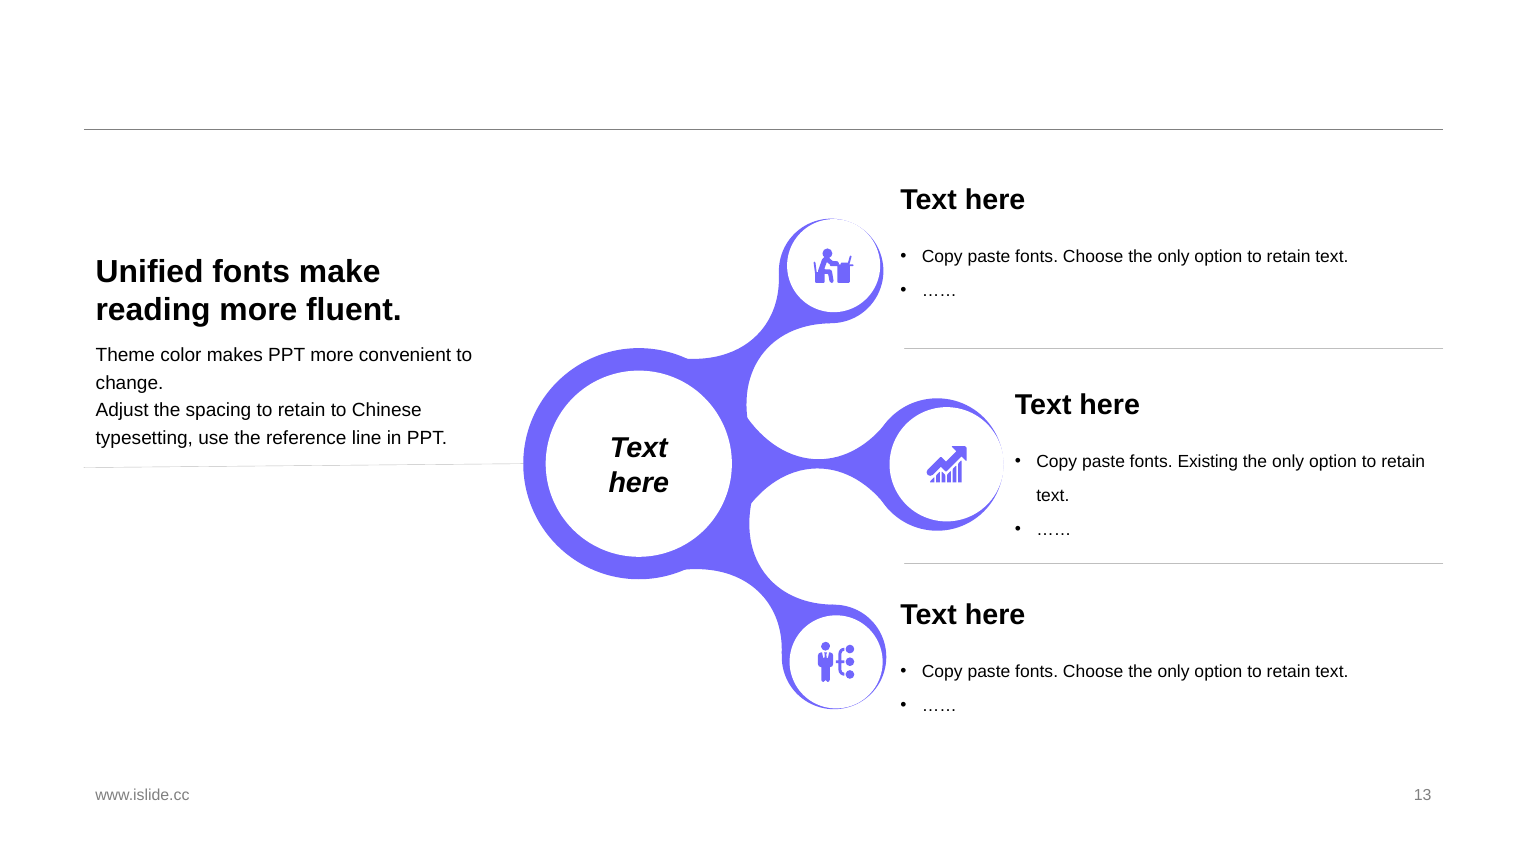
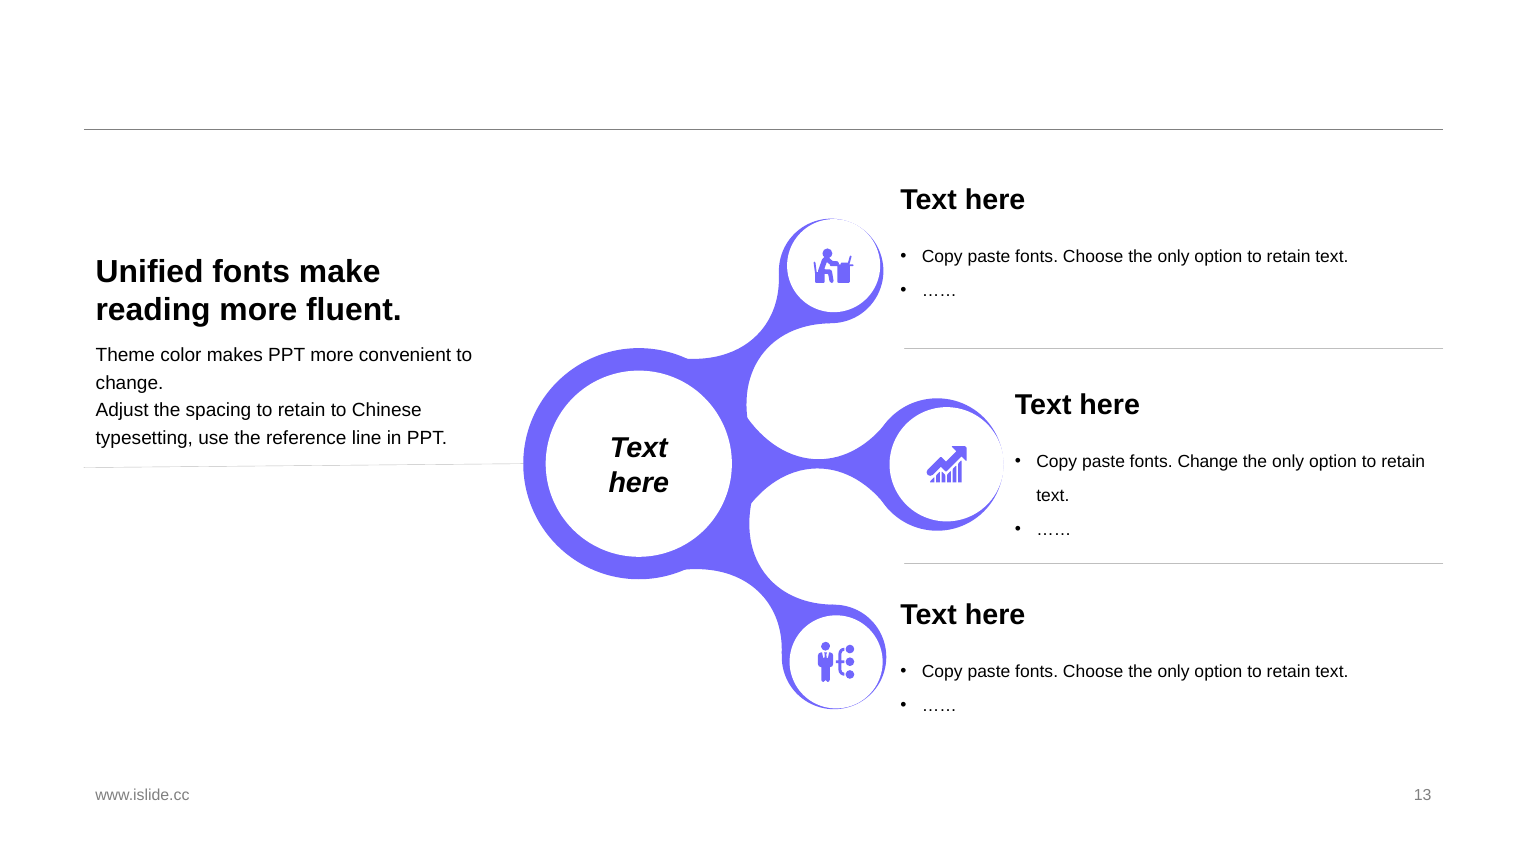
fonts Existing: Existing -> Change
